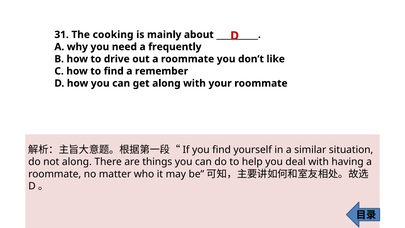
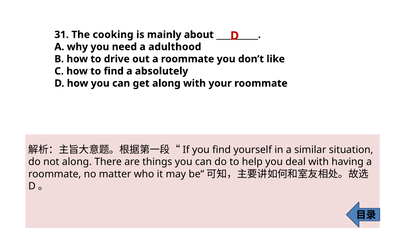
frequently: frequently -> adulthood
remember: remember -> absolutely
